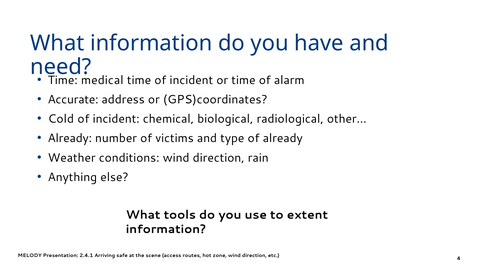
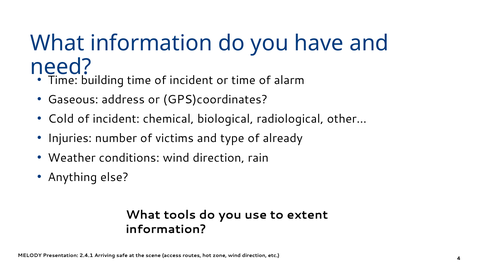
medical: medical -> building
Accurate: Accurate -> Gaseous
Already at (70, 138): Already -> Injuries
